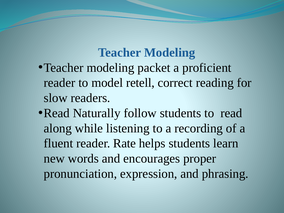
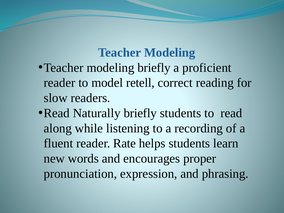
modeling packet: packet -> briefly
Naturally follow: follow -> briefly
